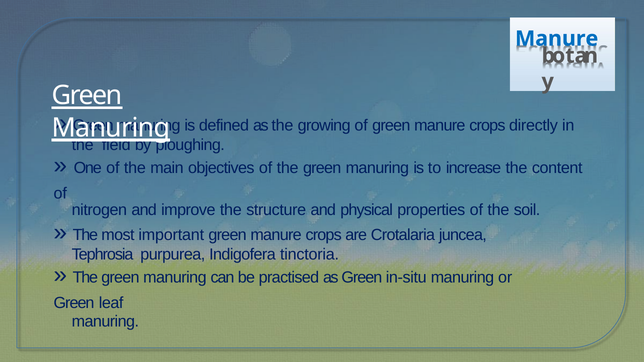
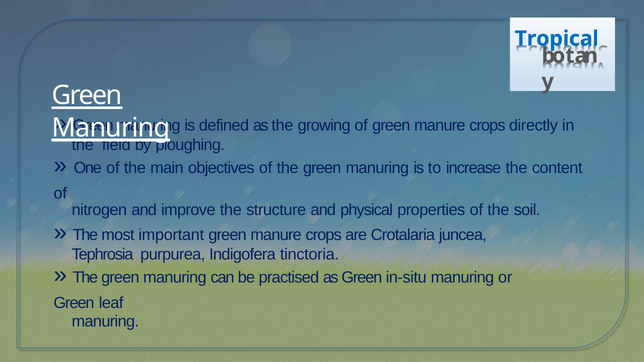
Manure at (557, 39): Manure -> Tropical
